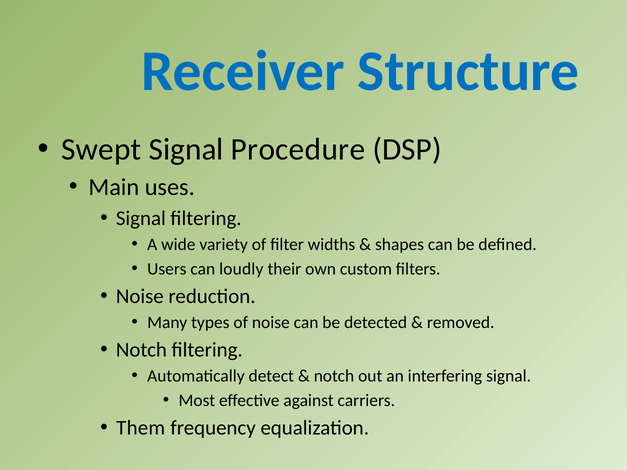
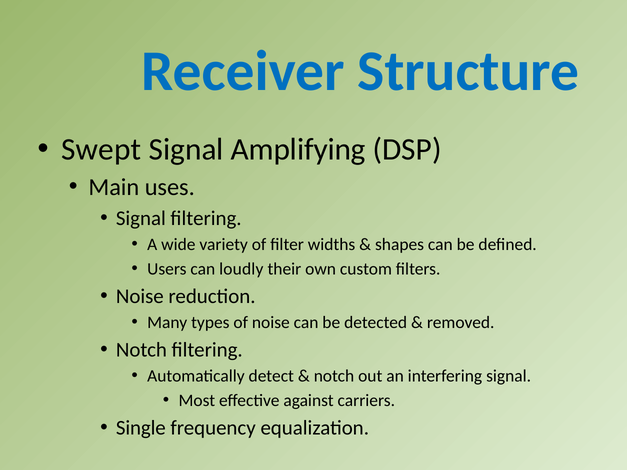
Procedure: Procedure -> Amplifying
Them: Them -> Single
